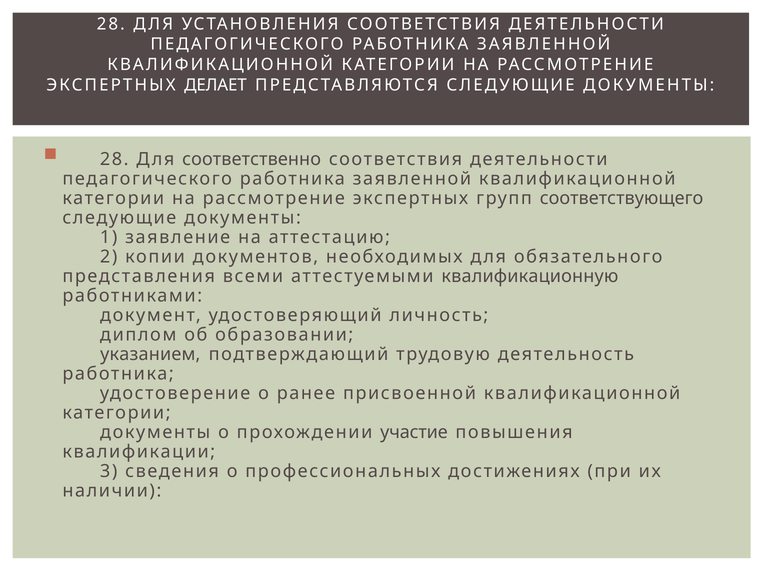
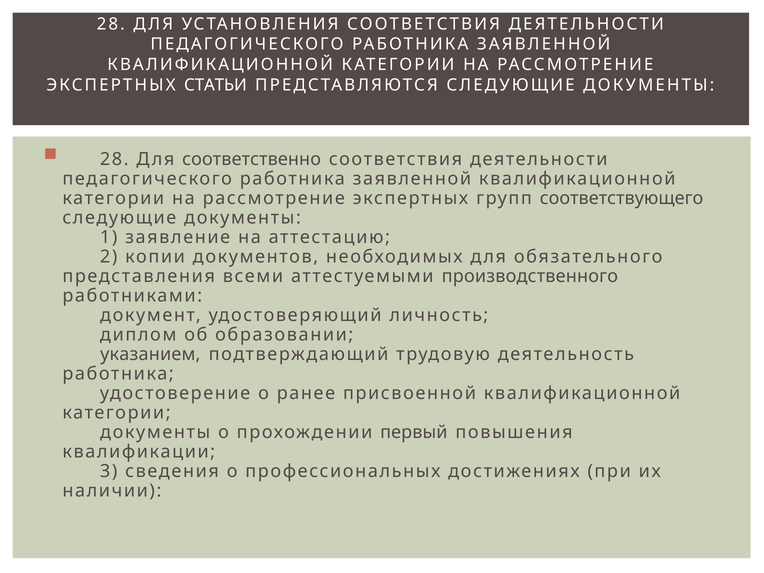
ДЕЛАЕТ: ДЕЛАЕТ -> СТАТЬИ
квалификационную: квалификационную -> производственного
участие: участие -> первый
